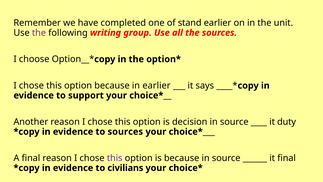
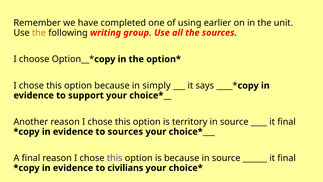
stand: stand -> using
the at (39, 33) colour: purple -> orange
in earlier: earlier -> simply
decision: decision -> territory
duty at (287, 122): duty -> final
